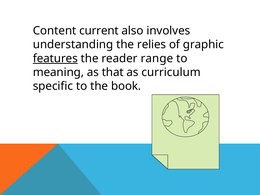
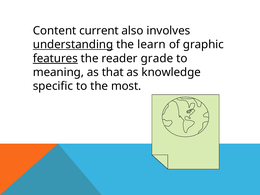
understanding underline: none -> present
relies: relies -> learn
range: range -> grade
curriculum: curriculum -> knowledge
book: book -> most
